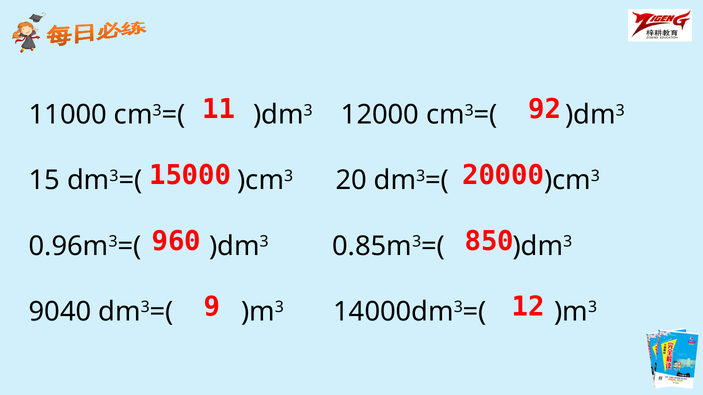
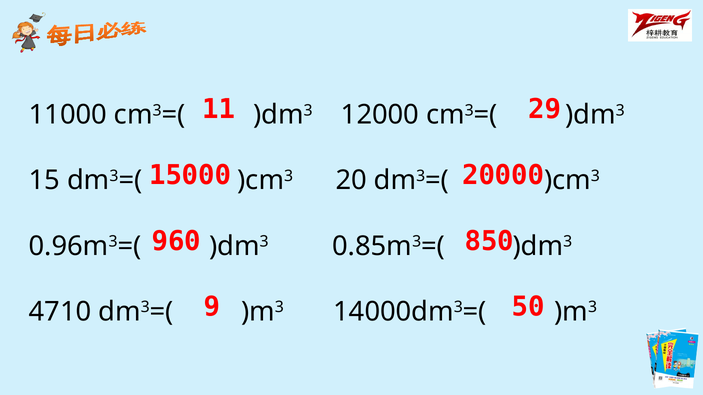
92: 92 -> 29
12: 12 -> 50
9040: 9040 -> 4710
